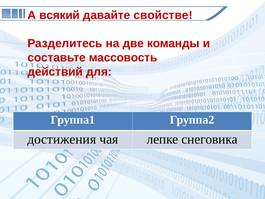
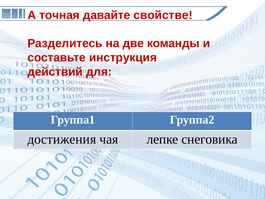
всякий: всякий -> точная
массовость: массовость -> инструкция
